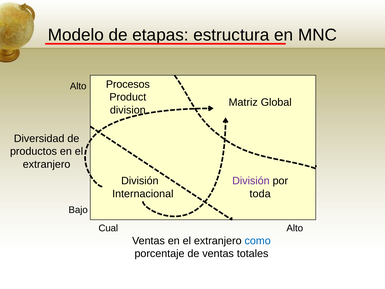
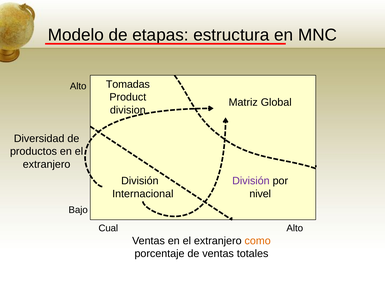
Procesos: Procesos -> Tomadas
toda: toda -> nivel
como colour: blue -> orange
